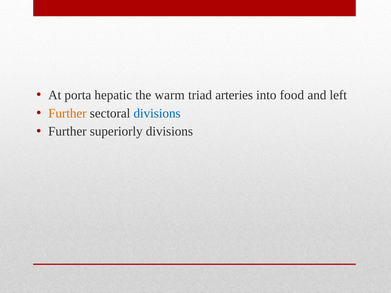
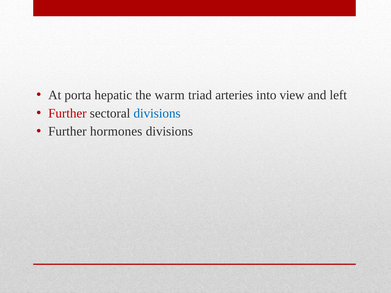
food: food -> view
Further at (67, 113) colour: orange -> red
superiorly: superiorly -> hormones
